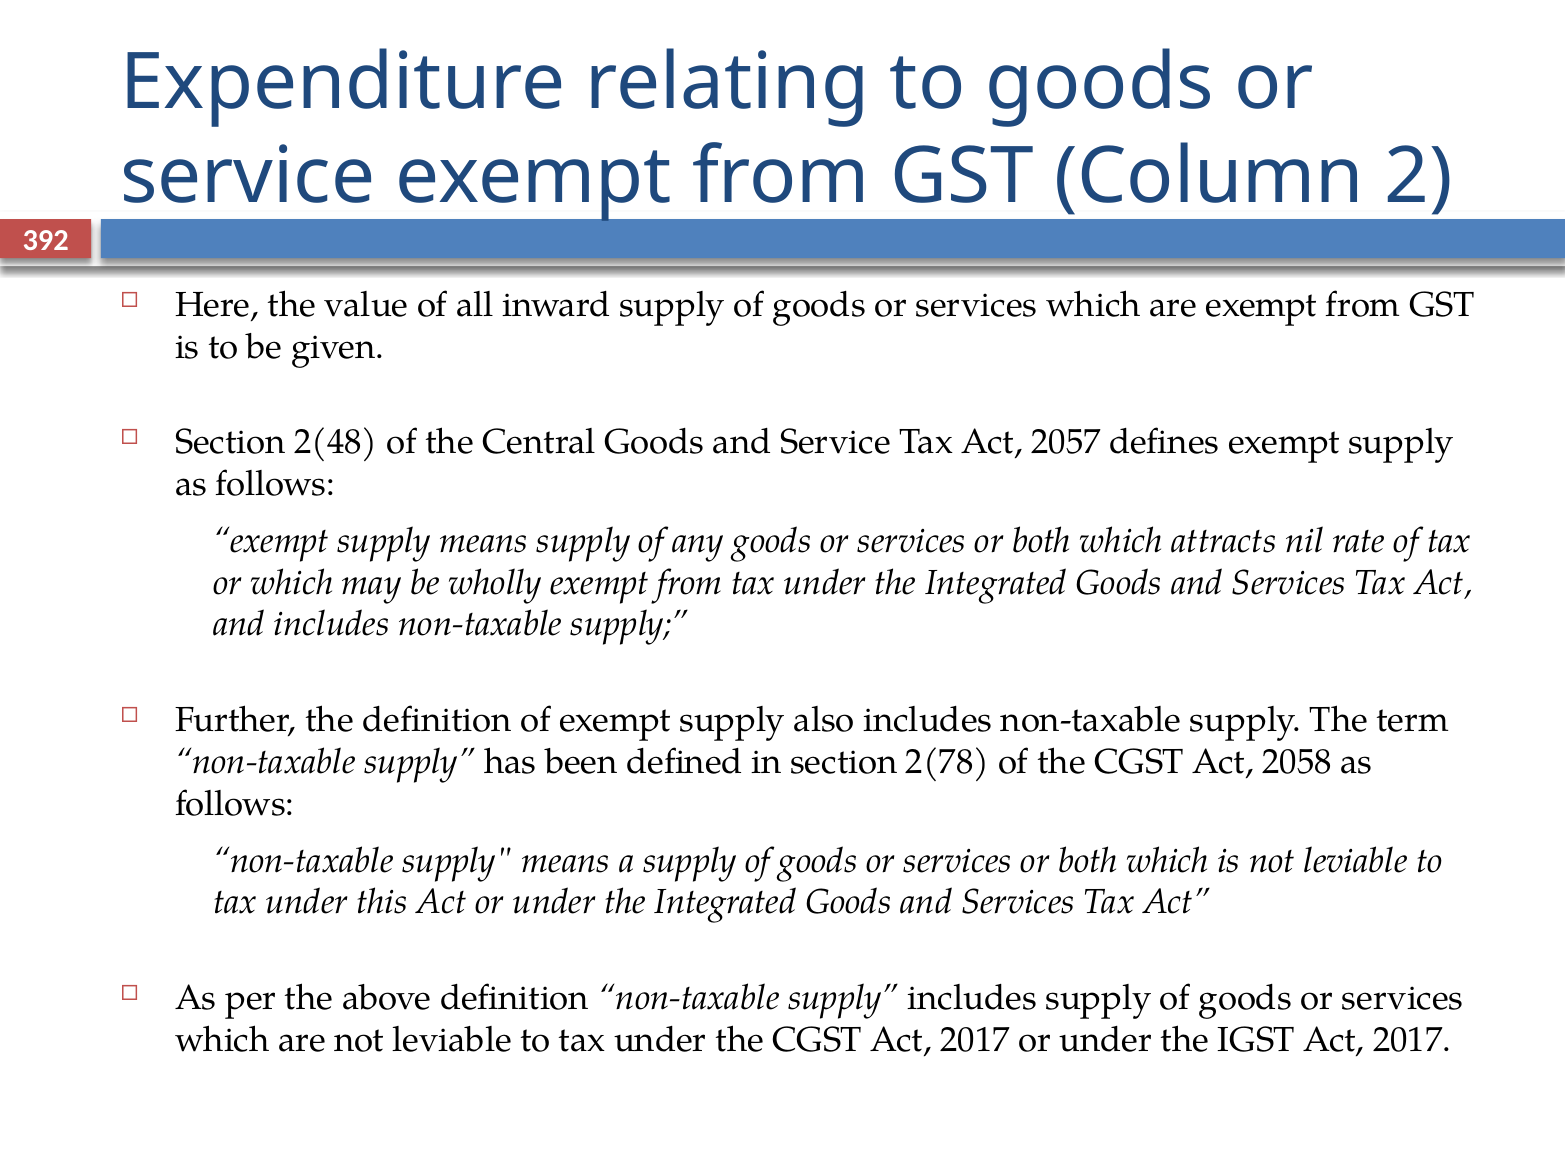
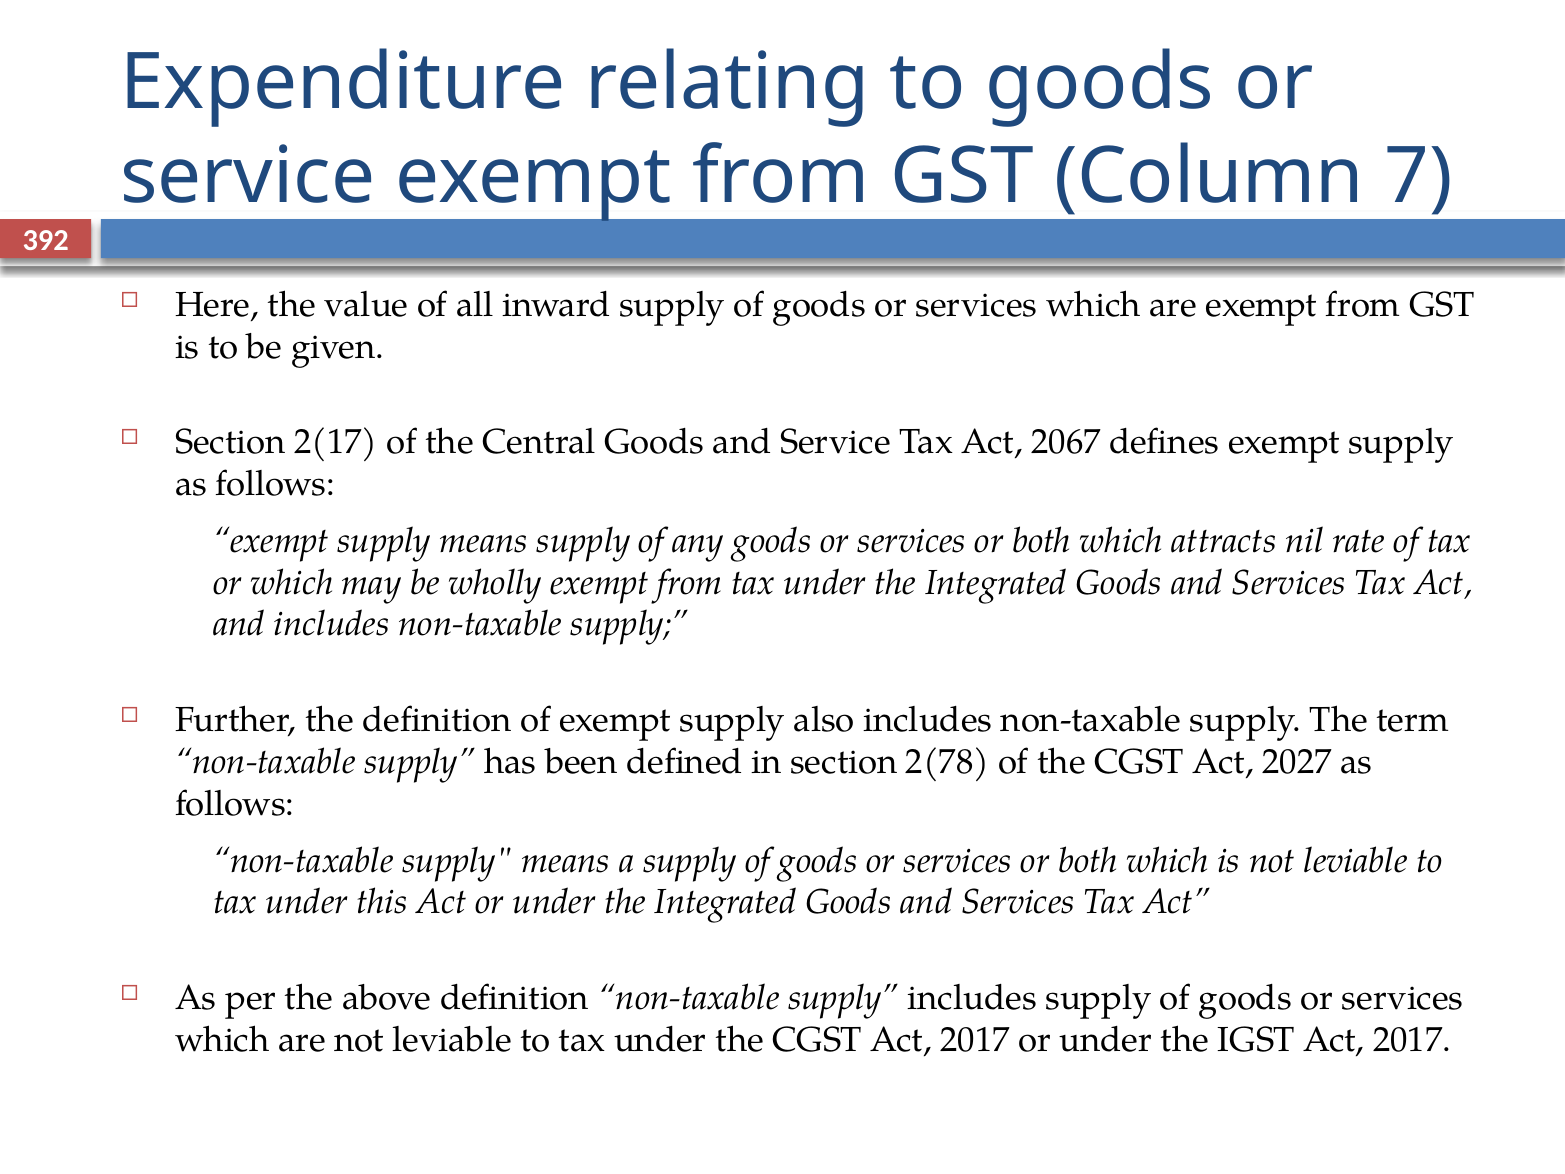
2: 2 -> 7
2(48: 2(48 -> 2(17
2057: 2057 -> 2067
2058: 2058 -> 2027
